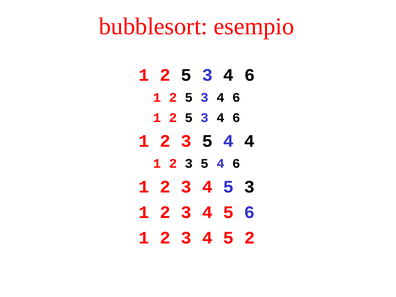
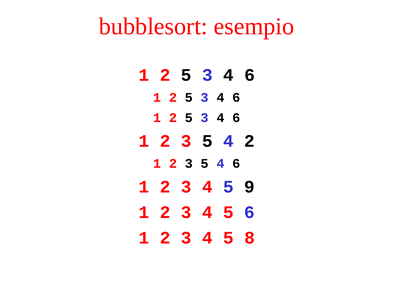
4 4: 4 -> 2
4 5 3: 3 -> 9
5 2: 2 -> 8
